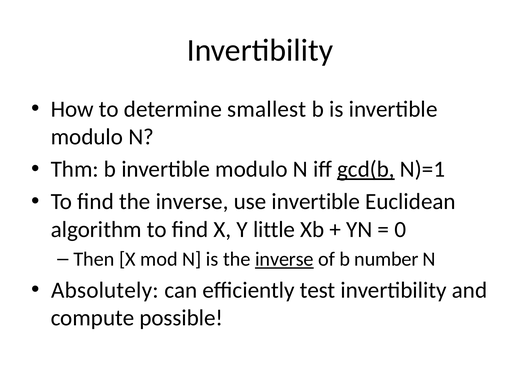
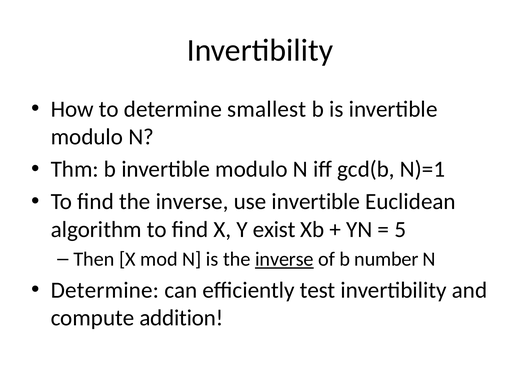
gcd(b underline: present -> none
little: little -> exist
0: 0 -> 5
Absolutely at (105, 290): Absolutely -> Determine
possible: possible -> addition
